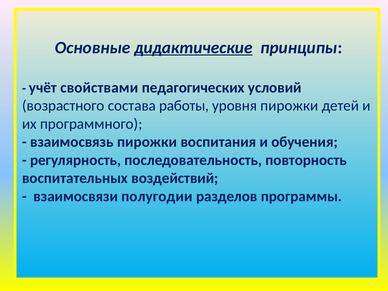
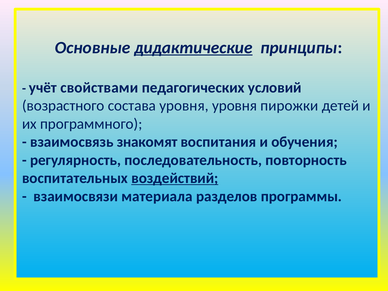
состава работы: работы -> уровня
взаимосвязь пирожки: пирожки -> знакомят
воздействий underline: none -> present
полугодии: полугодии -> материала
